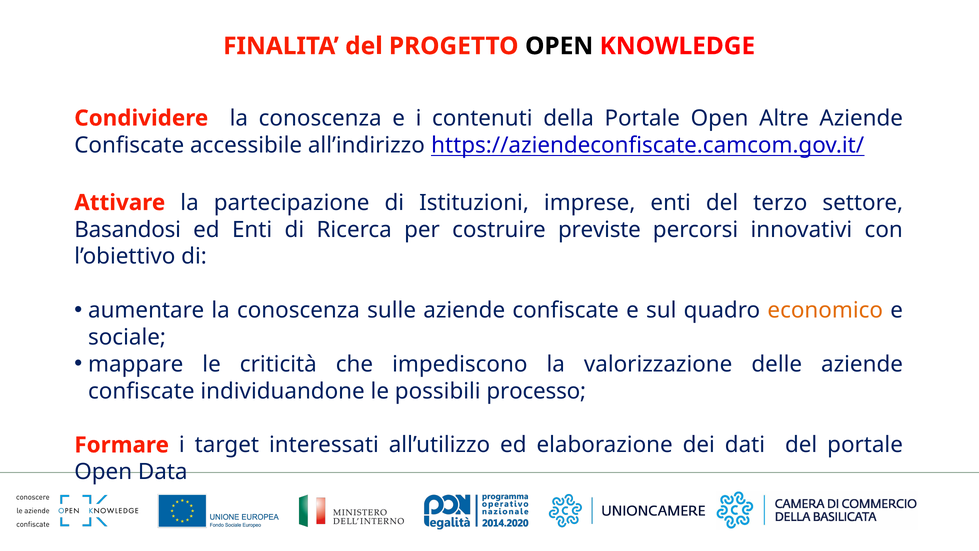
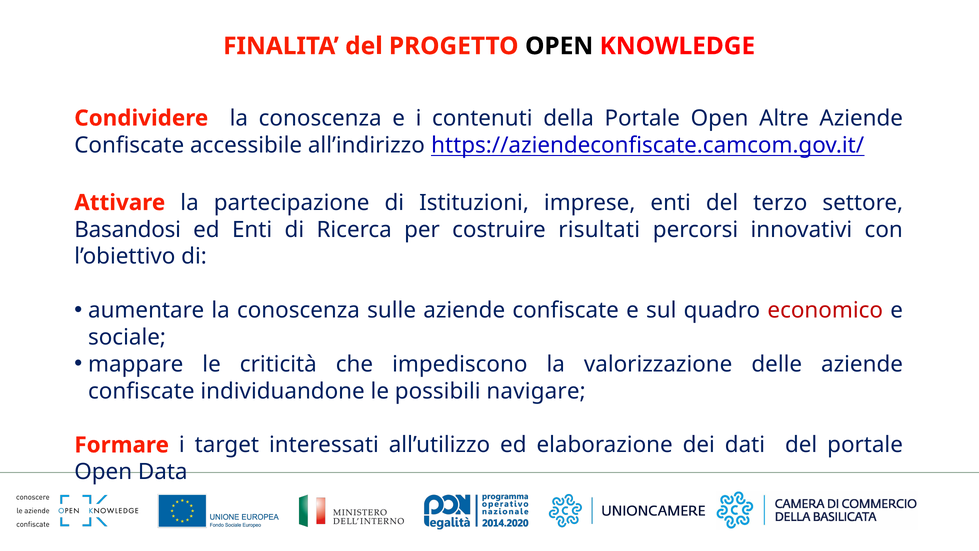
previste: previste -> risultati
economico colour: orange -> red
processo: processo -> navigare
